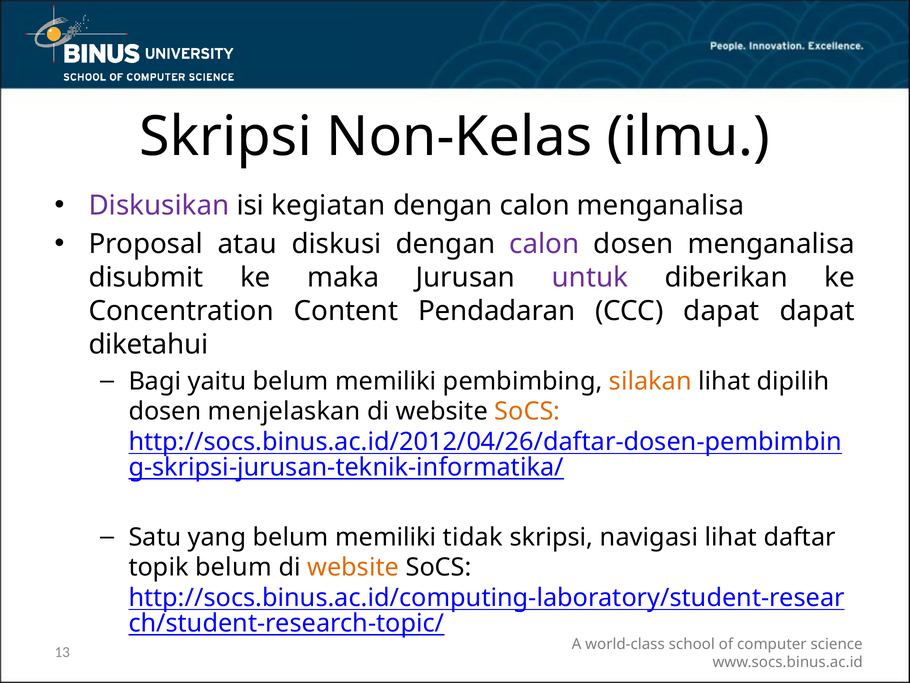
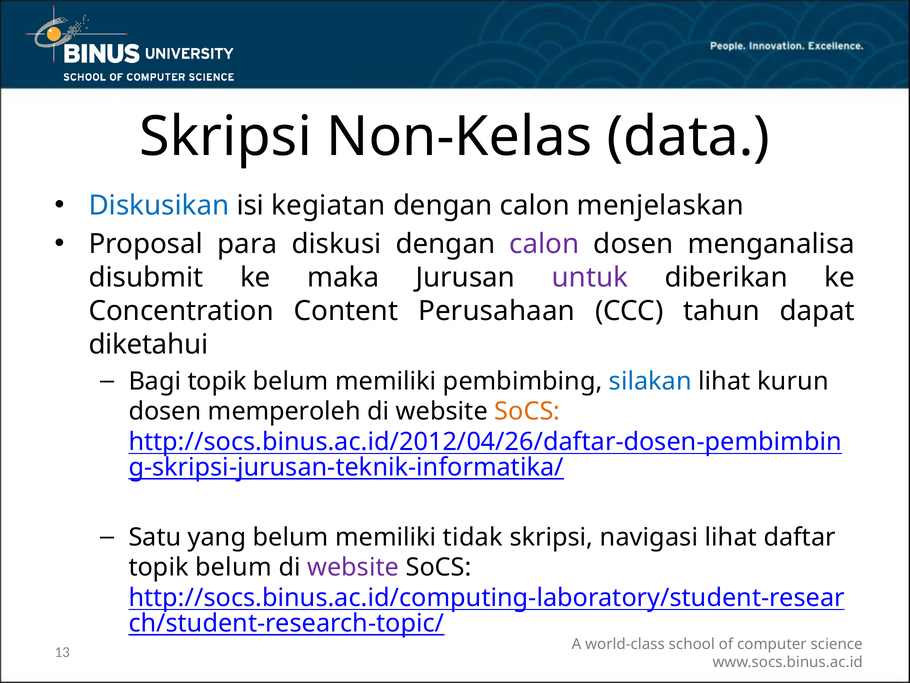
ilmu: ilmu -> data
Diskusikan colour: purple -> blue
calon menganalisa: menganalisa -> menjelaskan
atau: atau -> para
Pendadaran: Pendadaran -> Perusahaan
CCC dapat: dapat -> tahun
Bagi yaitu: yaitu -> topik
silakan colour: orange -> blue
dipilih: dipilih -> kurun
menjelaskan: menjelaskan -> memperoleh
website at (353, 567) colour: orange -> purple
